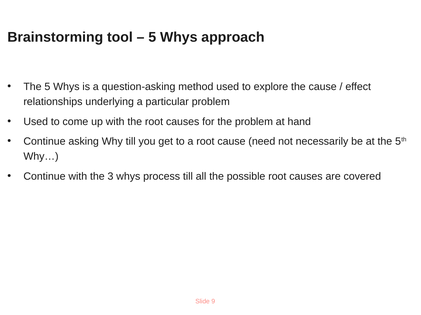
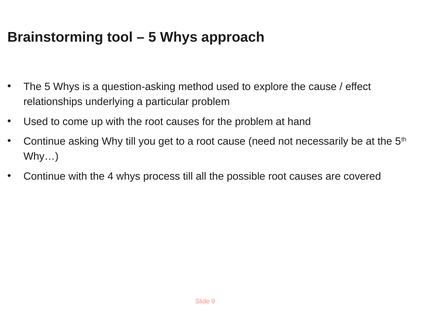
3: 3 -> 4
